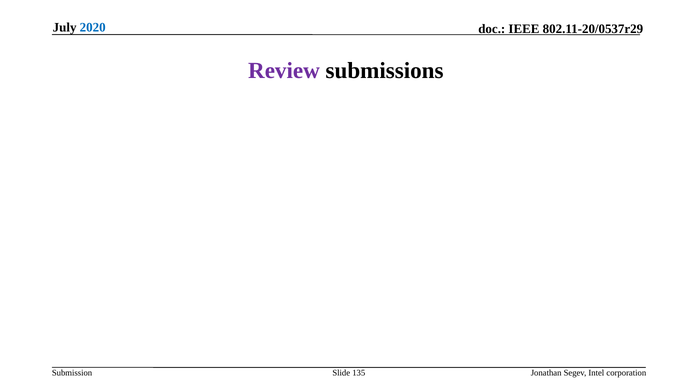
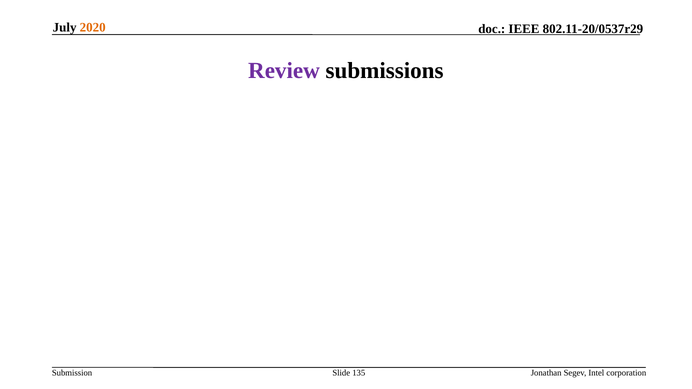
2020 colour: blue -> orange
